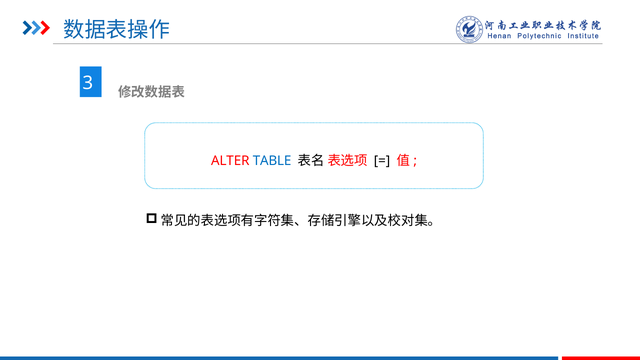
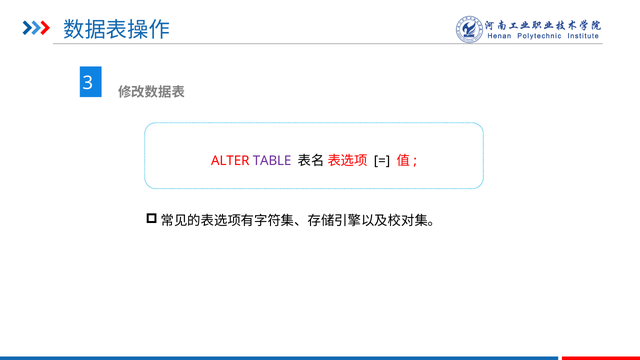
TABLE colour: blue -> purple
